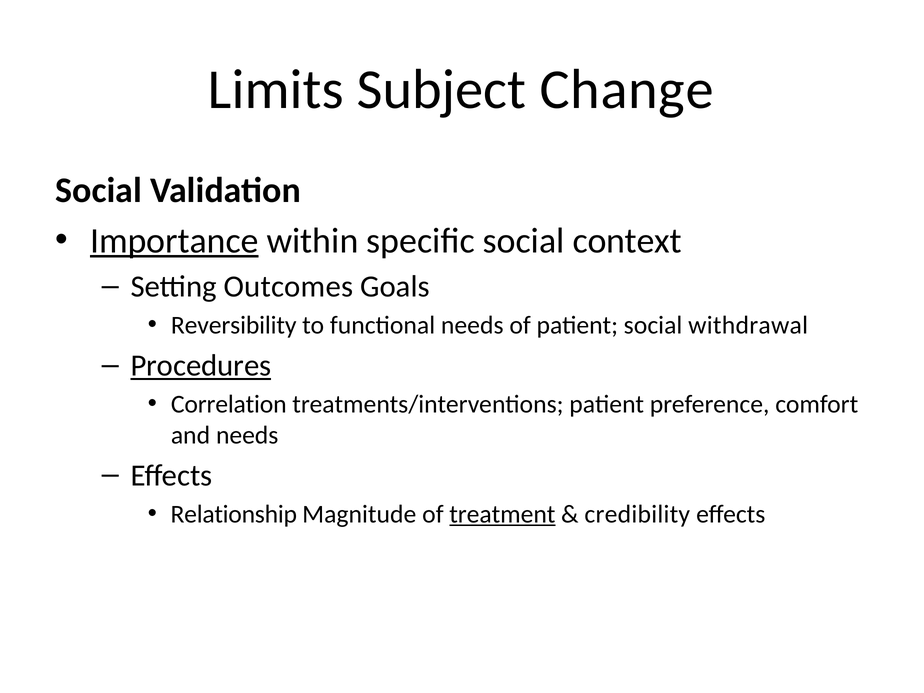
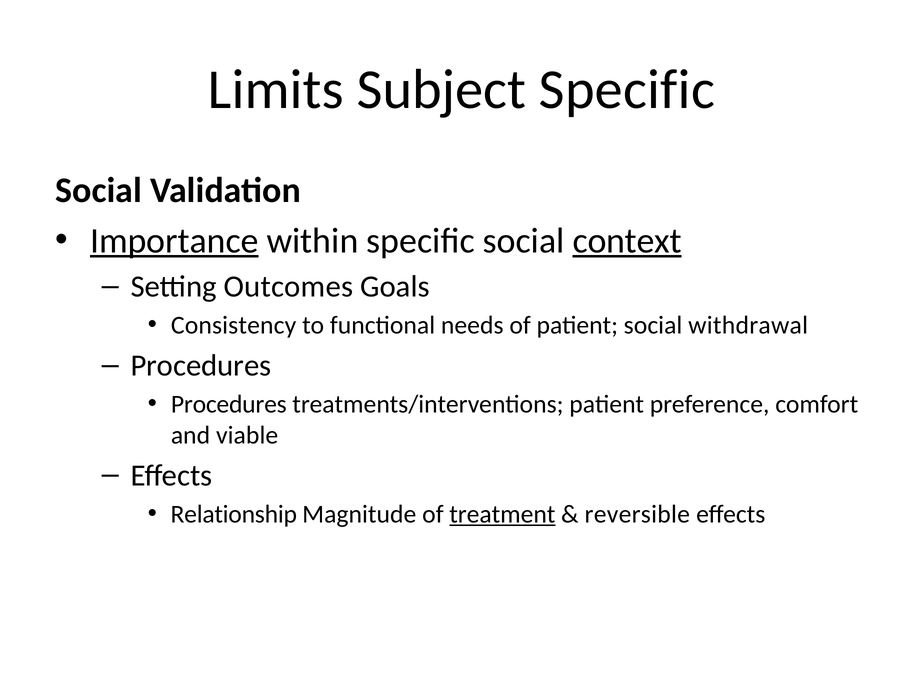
Subject Change: Change -> Specific
context underline: none -> present
Reversibility: Reversibility -> Consistency
Procedures at (201, 366) underline: present -> none
Correlation at (229, 404): Correlation -> Procedures
and needs: needs -> viable
credibility: credibility -> reversible
